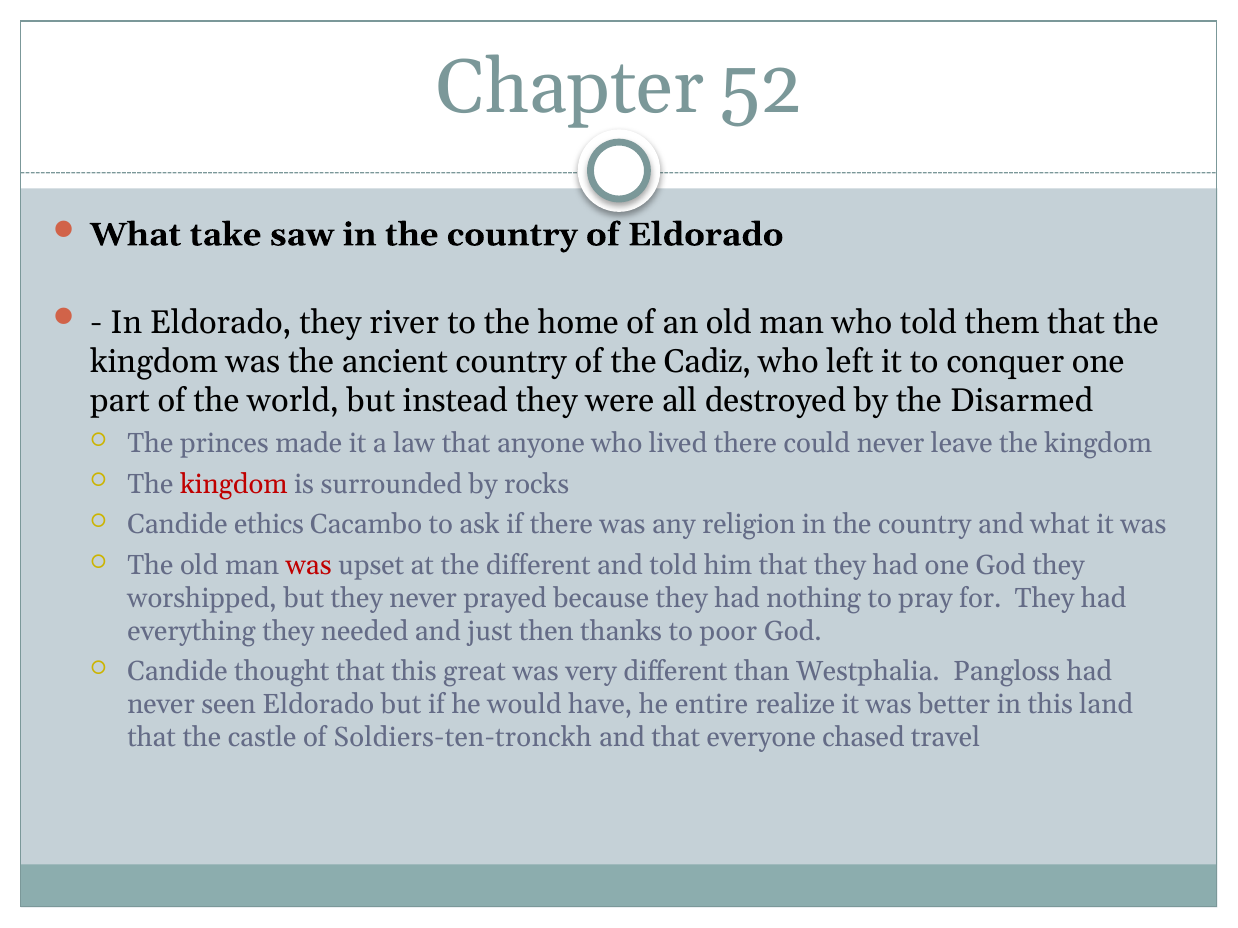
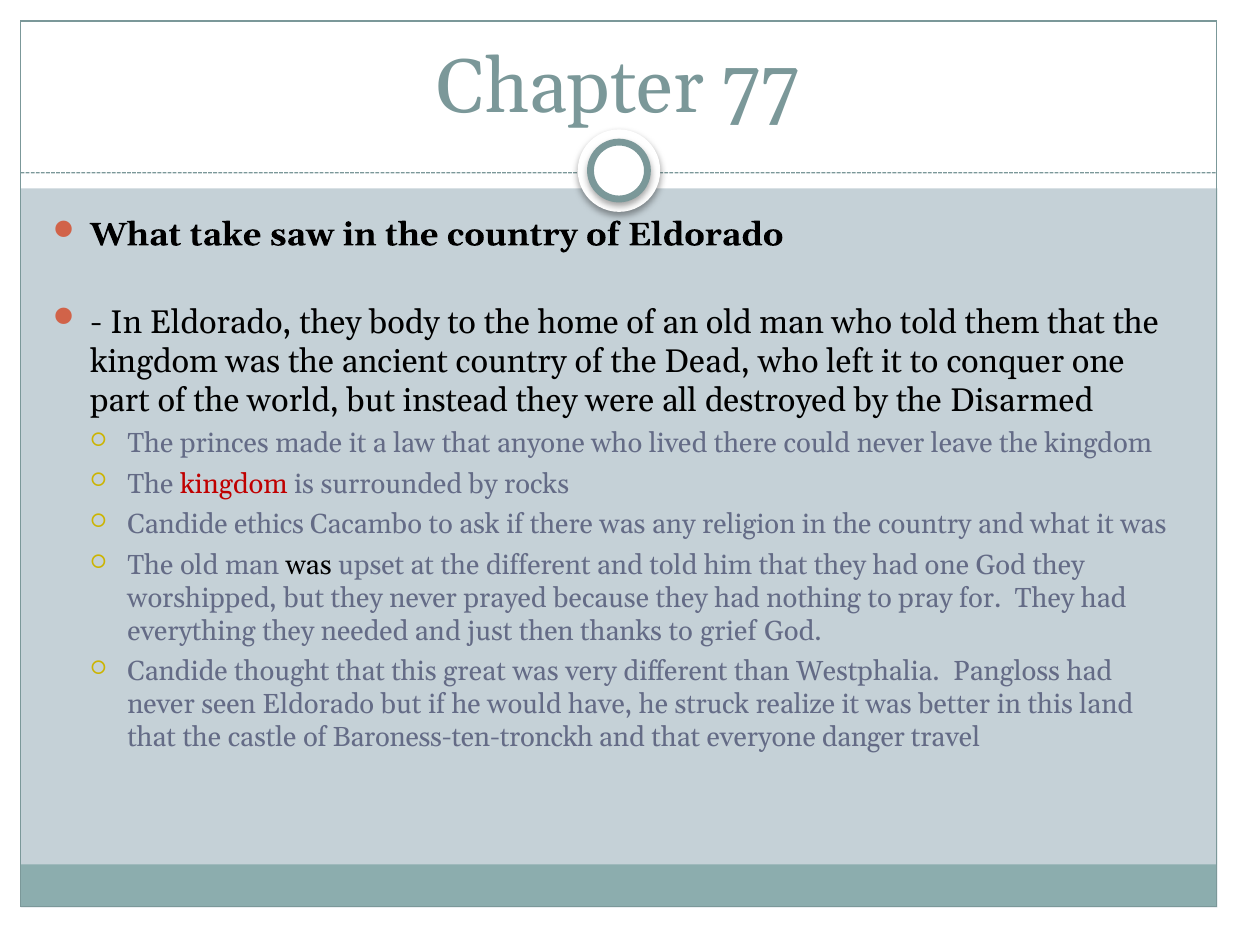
52: 52 -> 77
river: river -> body
Cadiz: Cadiz -> Dead
was at (309, 566) colour: red -> black
poor: poor -> grief
entire: entire -> struck
Soldiers-ten-tronckh: Soldiers-ten-tronckh -> Baroness-ten-tronckh
chased: chased -> danger
